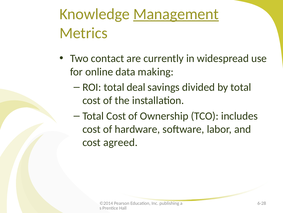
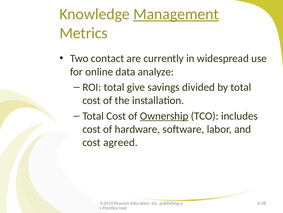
making: making -> analyze
deal: deal -> give
Ownership underline: none -> present
